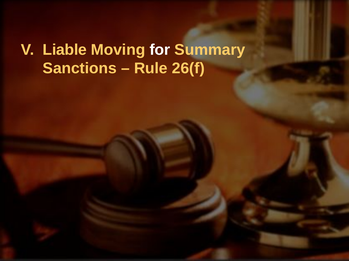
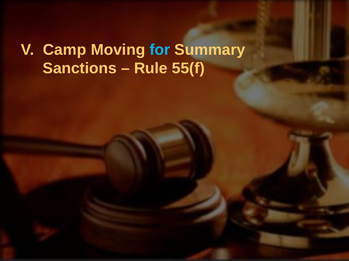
Liable: Liable -> Camp
for colour: white -> light blue
26(f: 26(f -> 55(f
